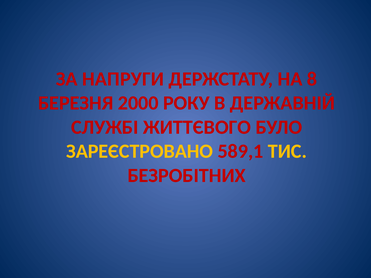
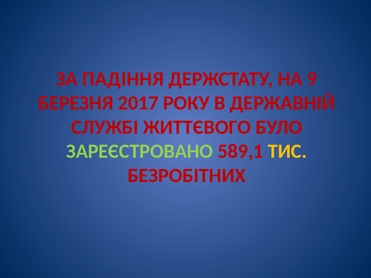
НАПРУГИ: НАПРУГИ -> ПАДІННЯ
8: 8 -> 9
2000: 2000 -> 2017
ЗАРЕЄСТРОВАНО colour: yellow -> light green
